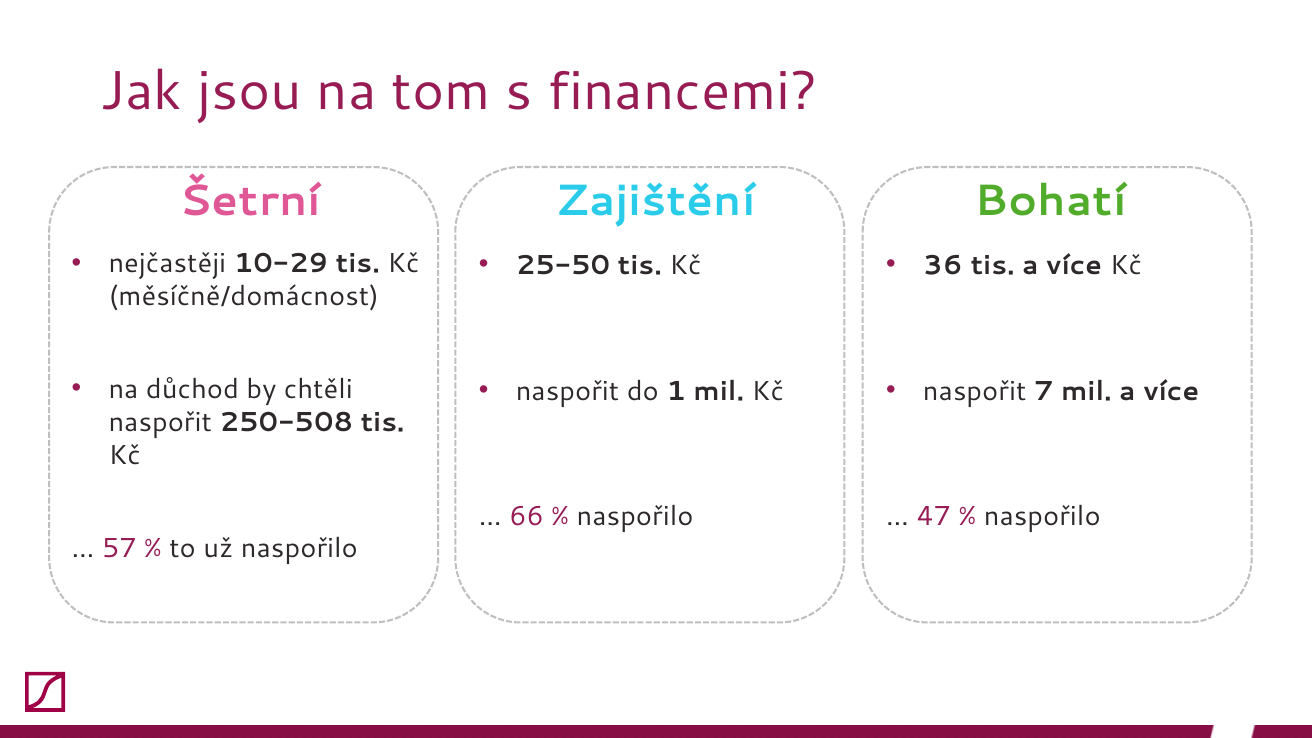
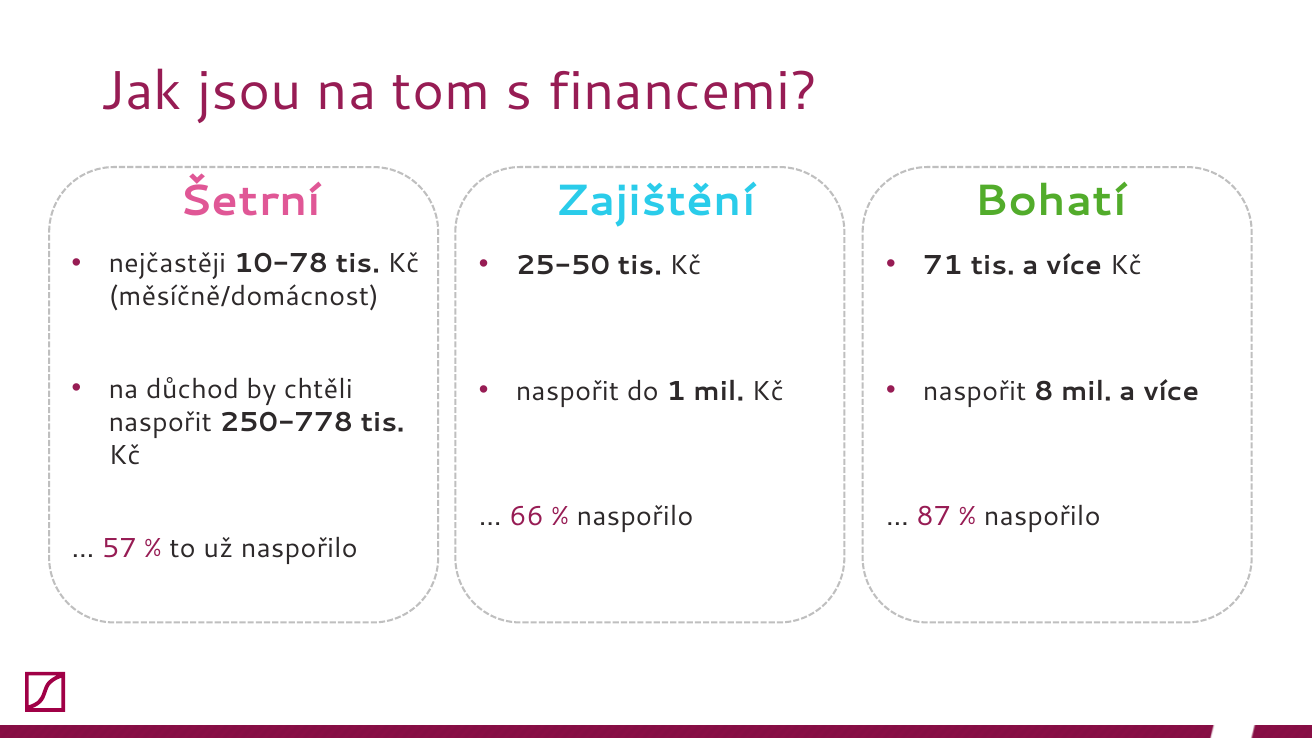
10-29: 10-29 -> 10-78
36: 36 -> 71
7: 7 -> 8
250-508: 250-508 -> 250-778
47: 47 -> 87
